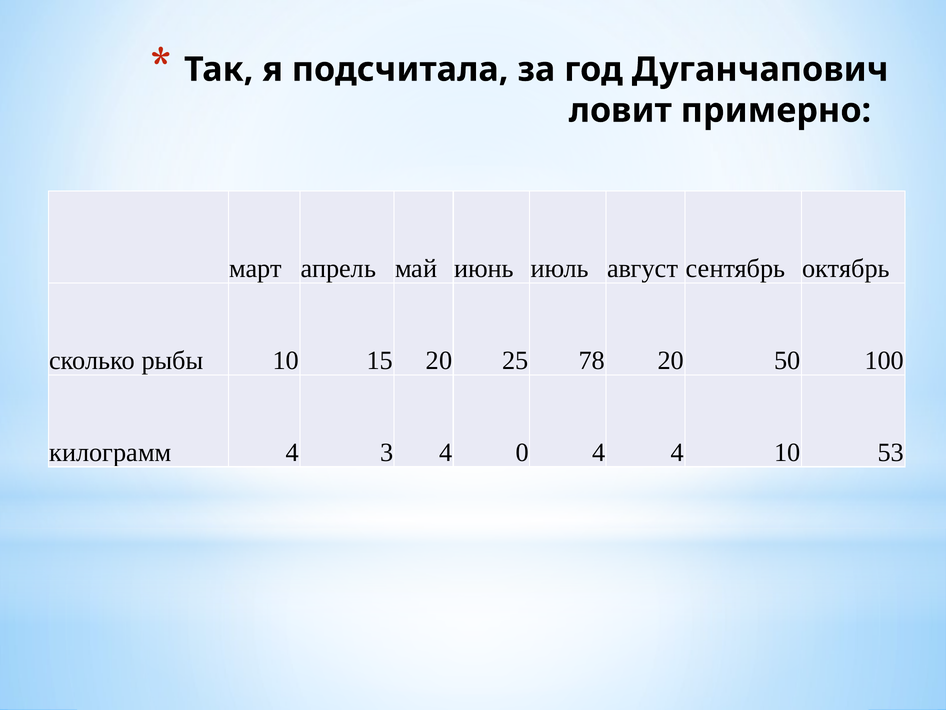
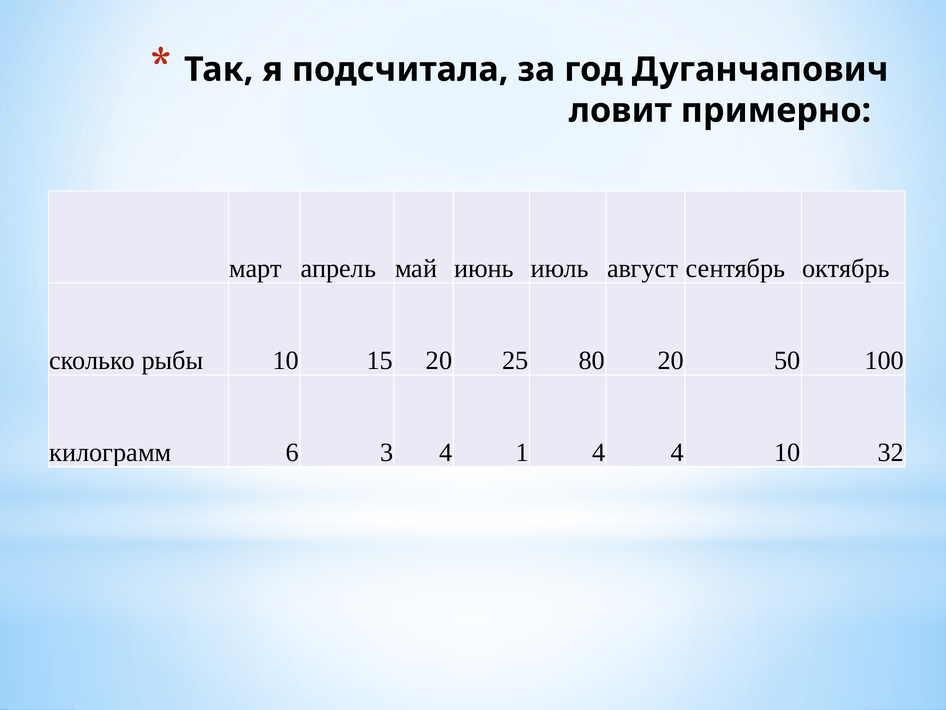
78: 78 -> 80
килограмм 4: 4 -> 6
0: 0 -> 1
53: 53 -> 32
